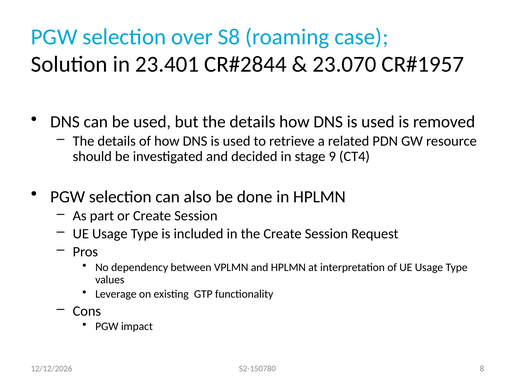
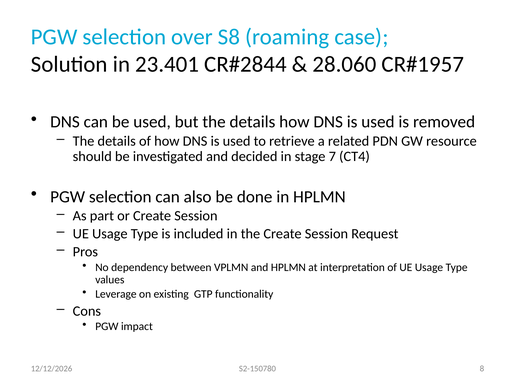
23.070: 23.070 -> 28.060
9: 9 -> 7
